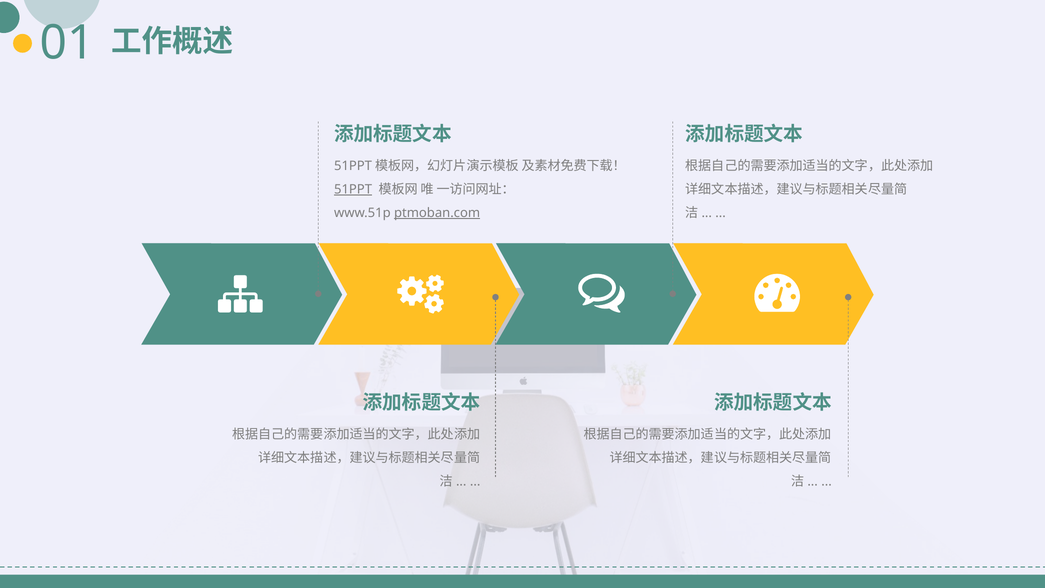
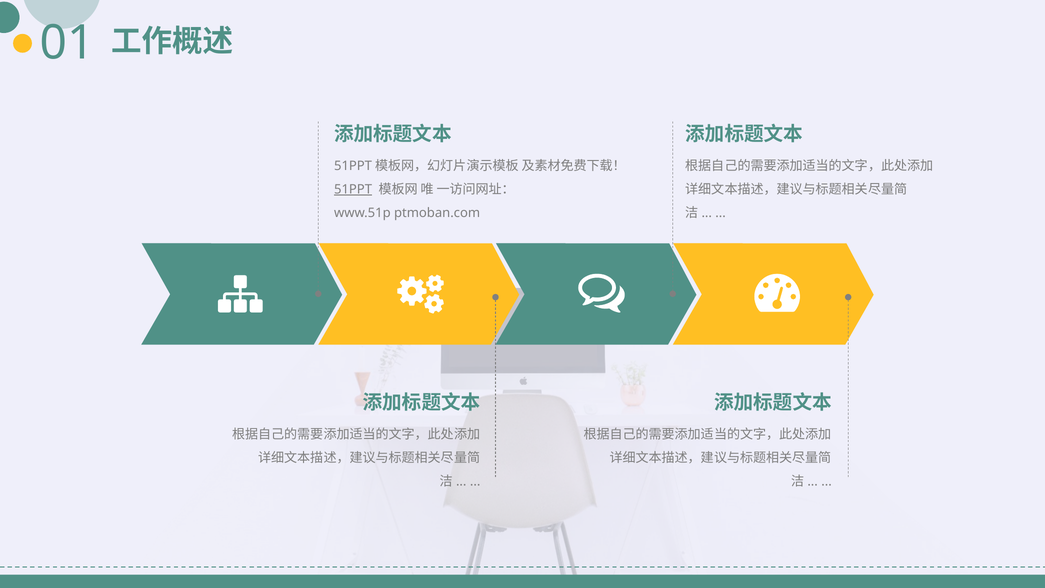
ptmoban.com underline: present -> none
